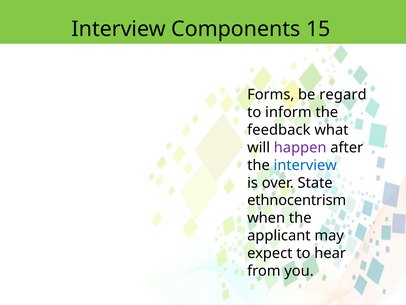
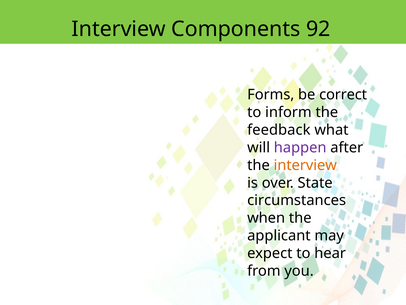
15: 15 -> 92
regard: regard -> correct
interview at (305, 165) colour: blue -> orange
ethnocentrism: ethnocentrism -> circumstances
